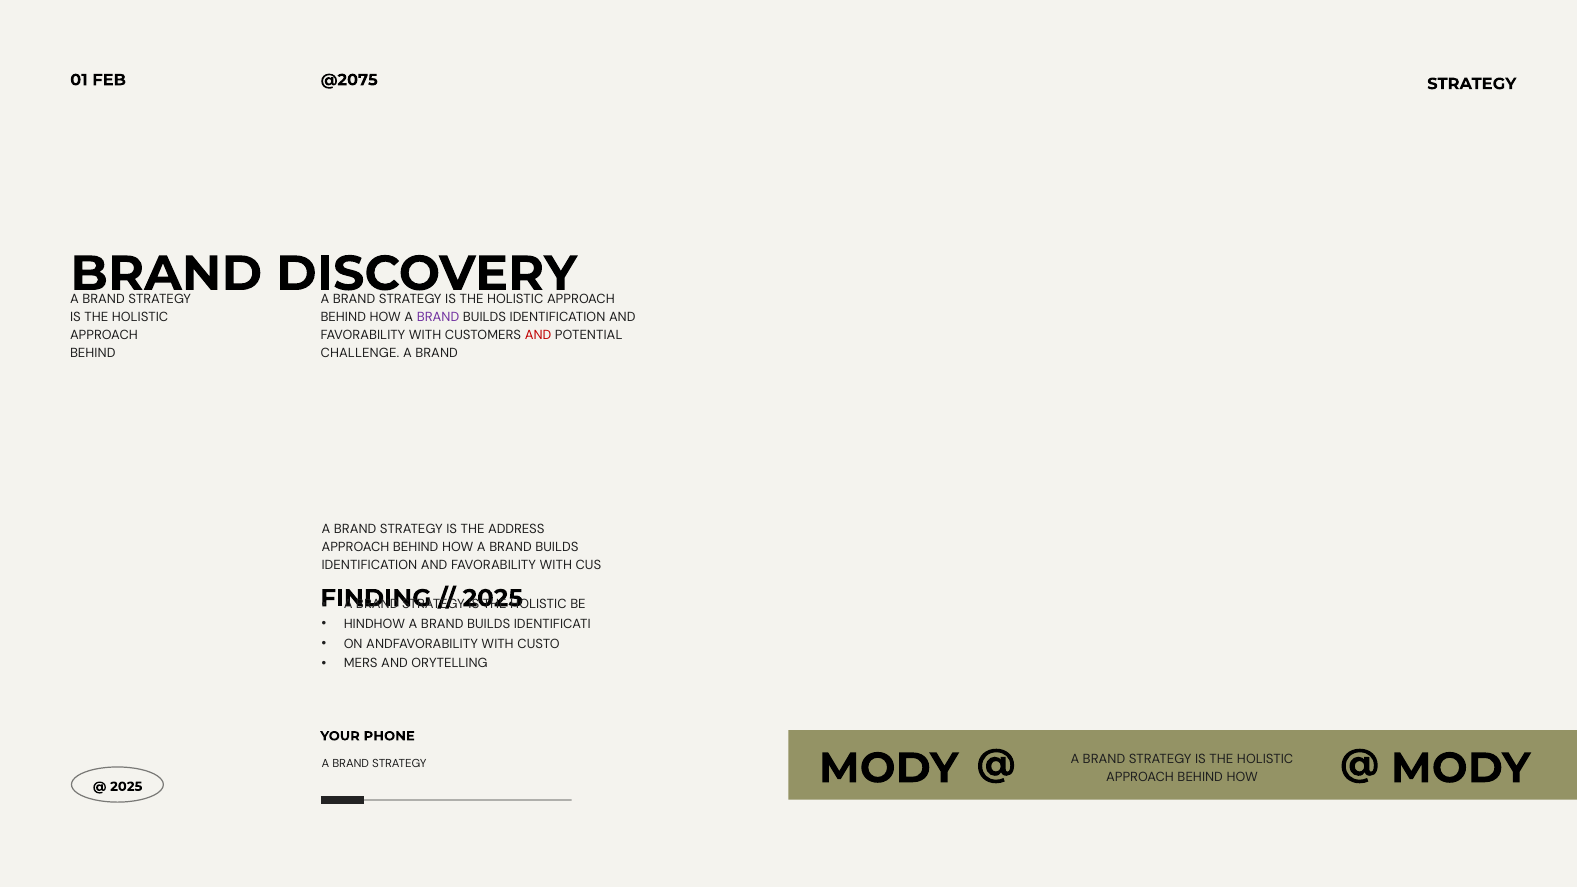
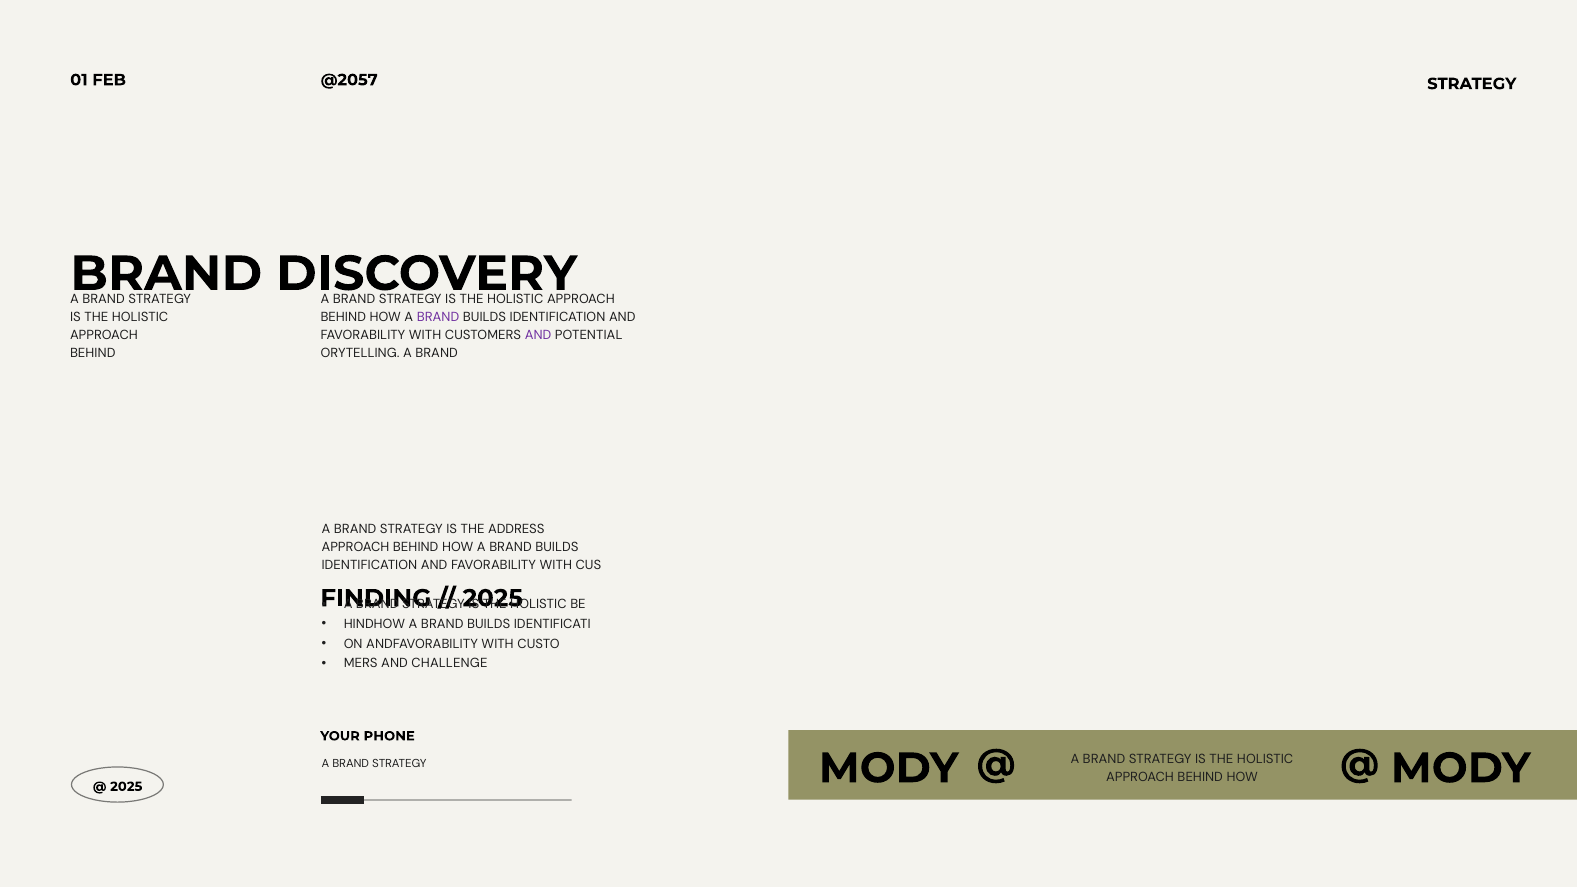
@2075: @2075 -> @2057
AND at (538, 335) colour: red -> purple
CHALLENGE: CHALLENGE -> ORYTELLING
ORYTELLING: ORYTELLING -> CHALLENGE
